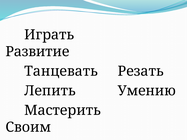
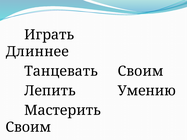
Развитие: Развитие -> Длиннее
Танцевать Резать: Резать -> Своим
